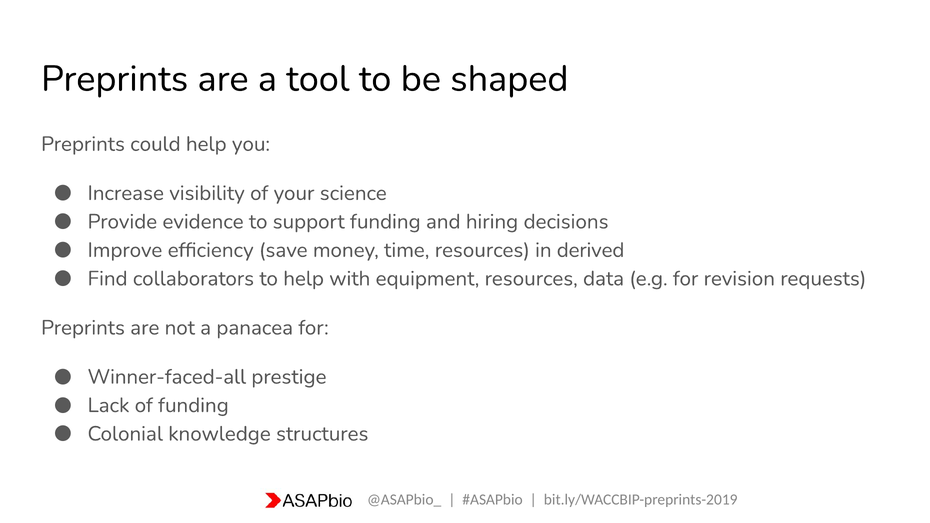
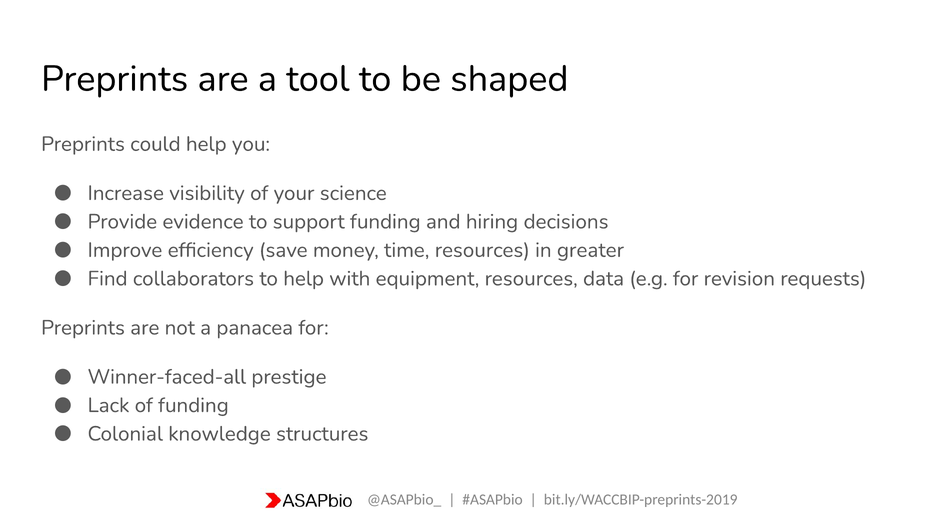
derived: derived -> greater
